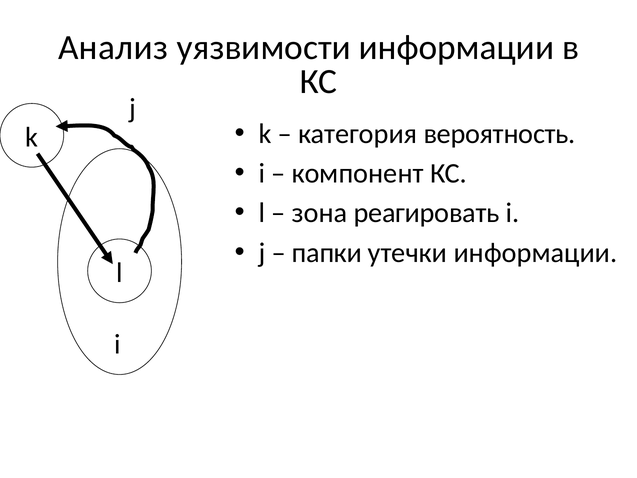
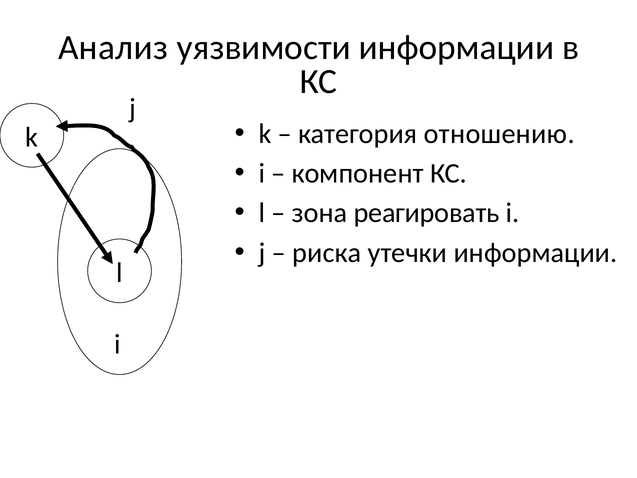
вероятность: вероятность -> отношению
папки: папки -> риска
